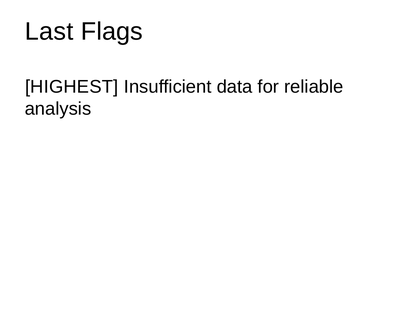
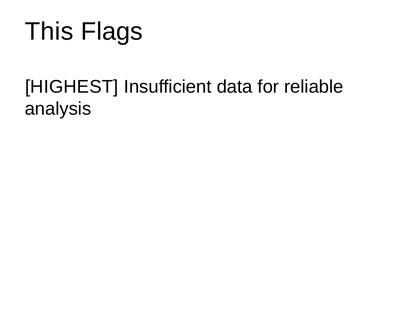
Last: Last -> This
